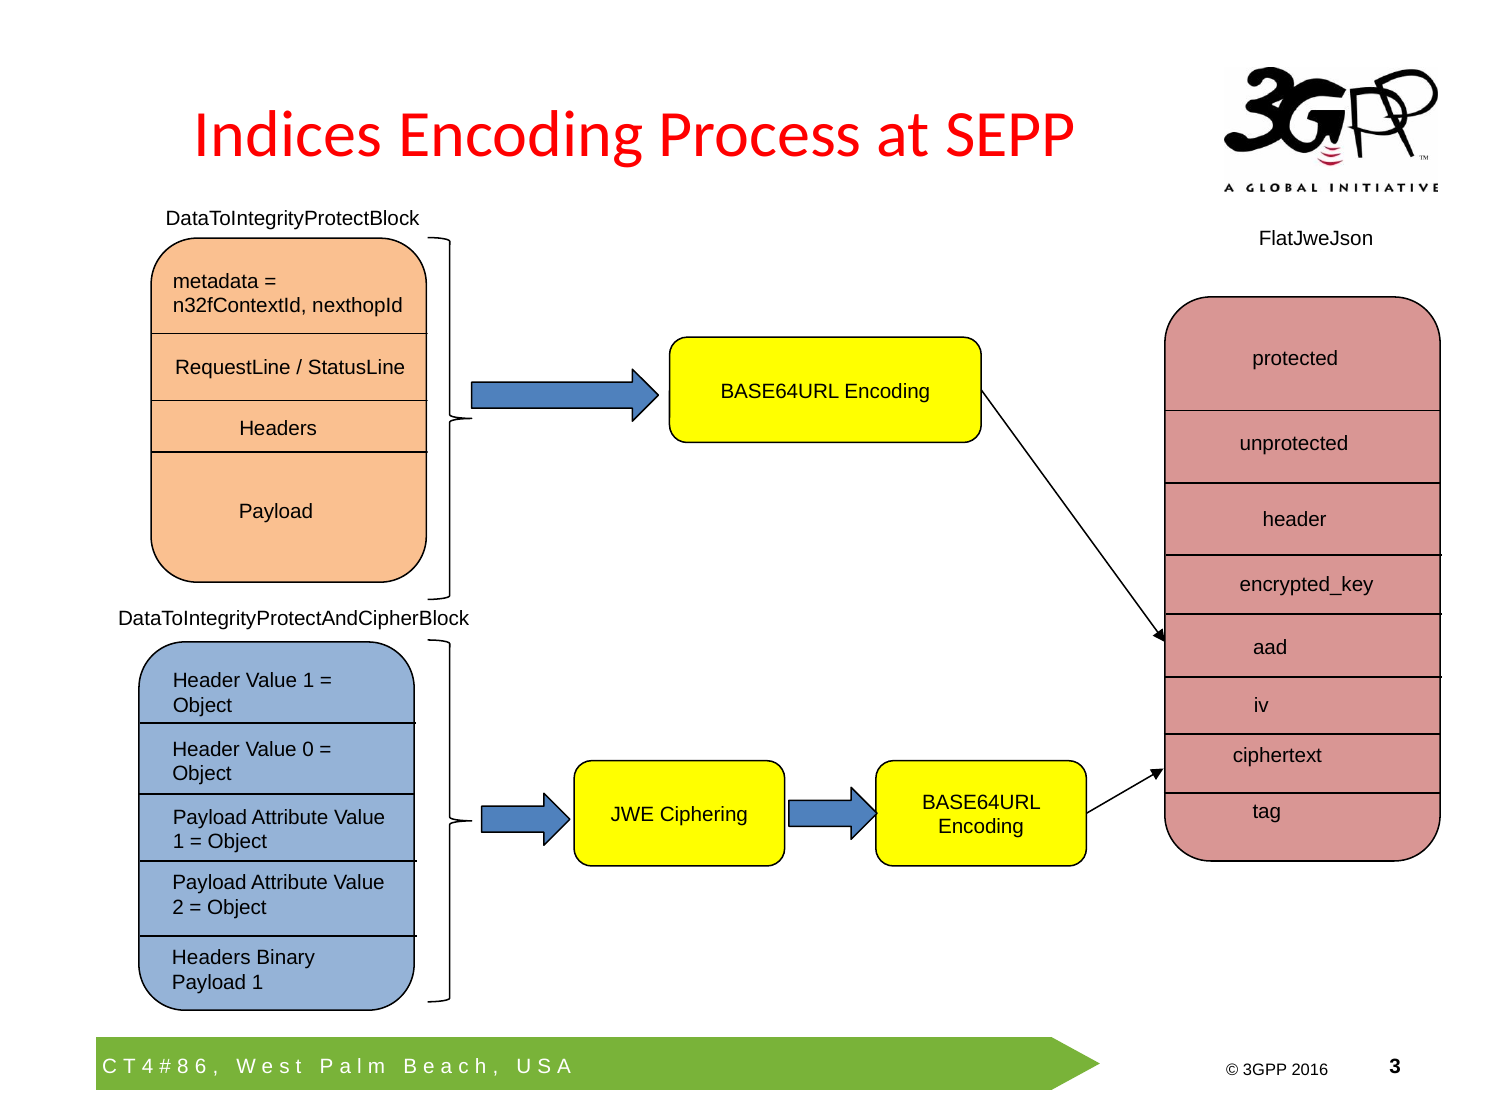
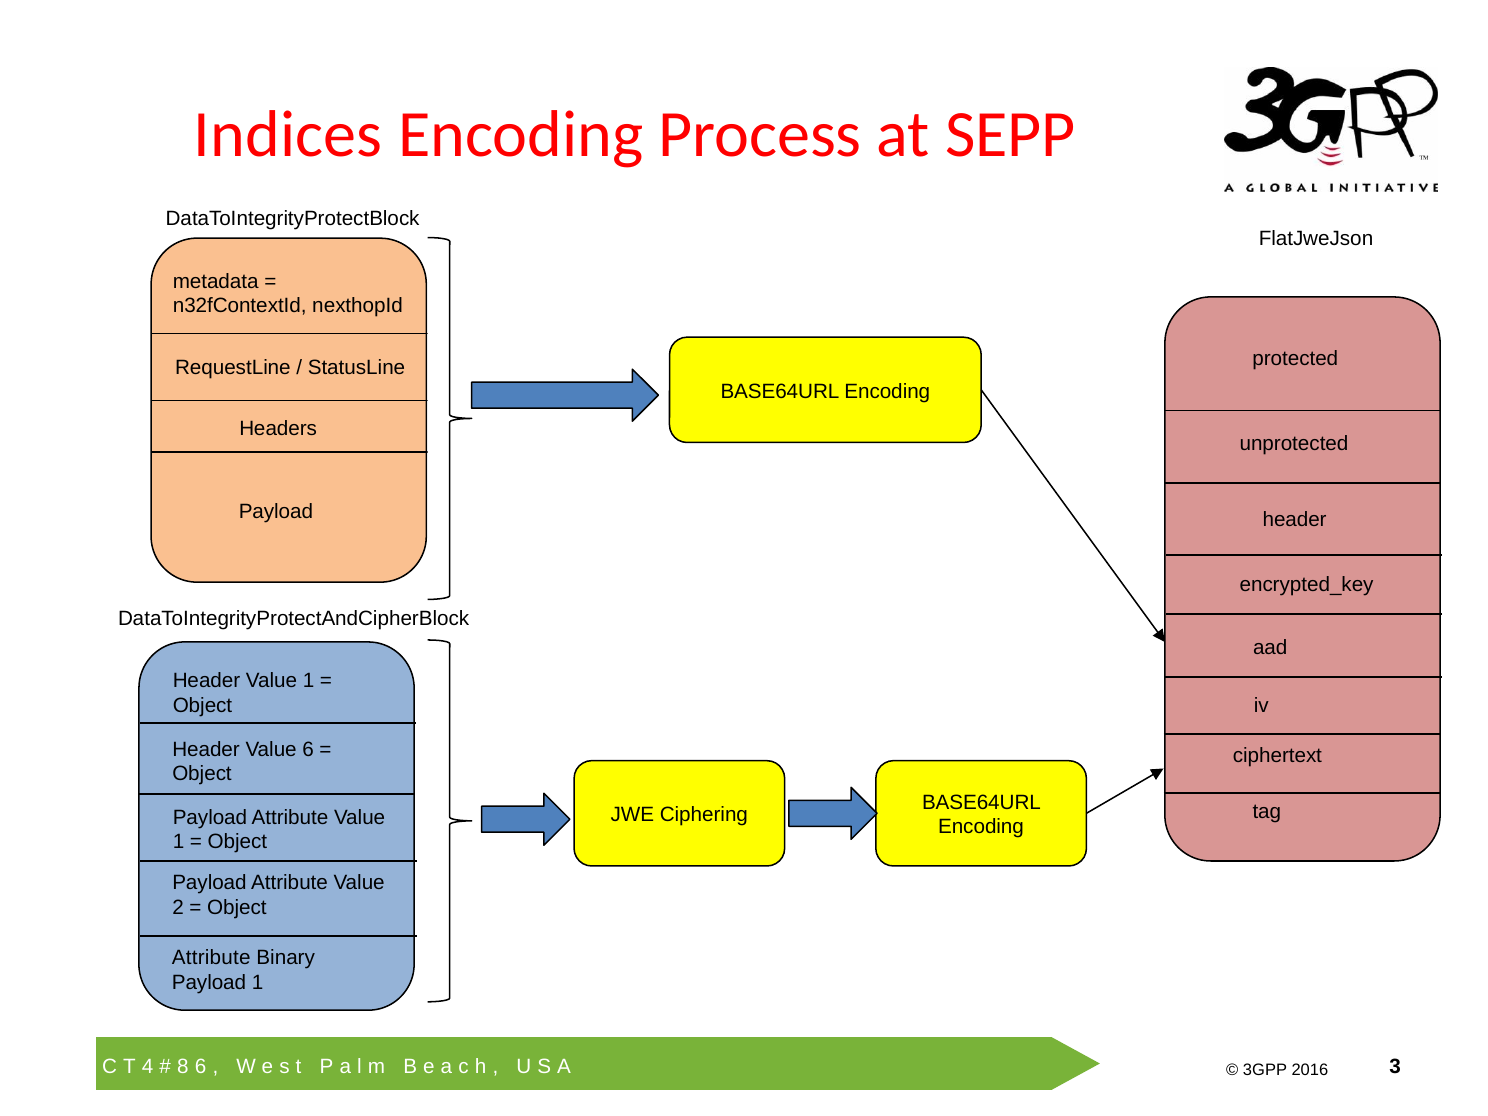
Value 0: 0 -> 6
Headers at (211, 958): Headers -> Attribute
